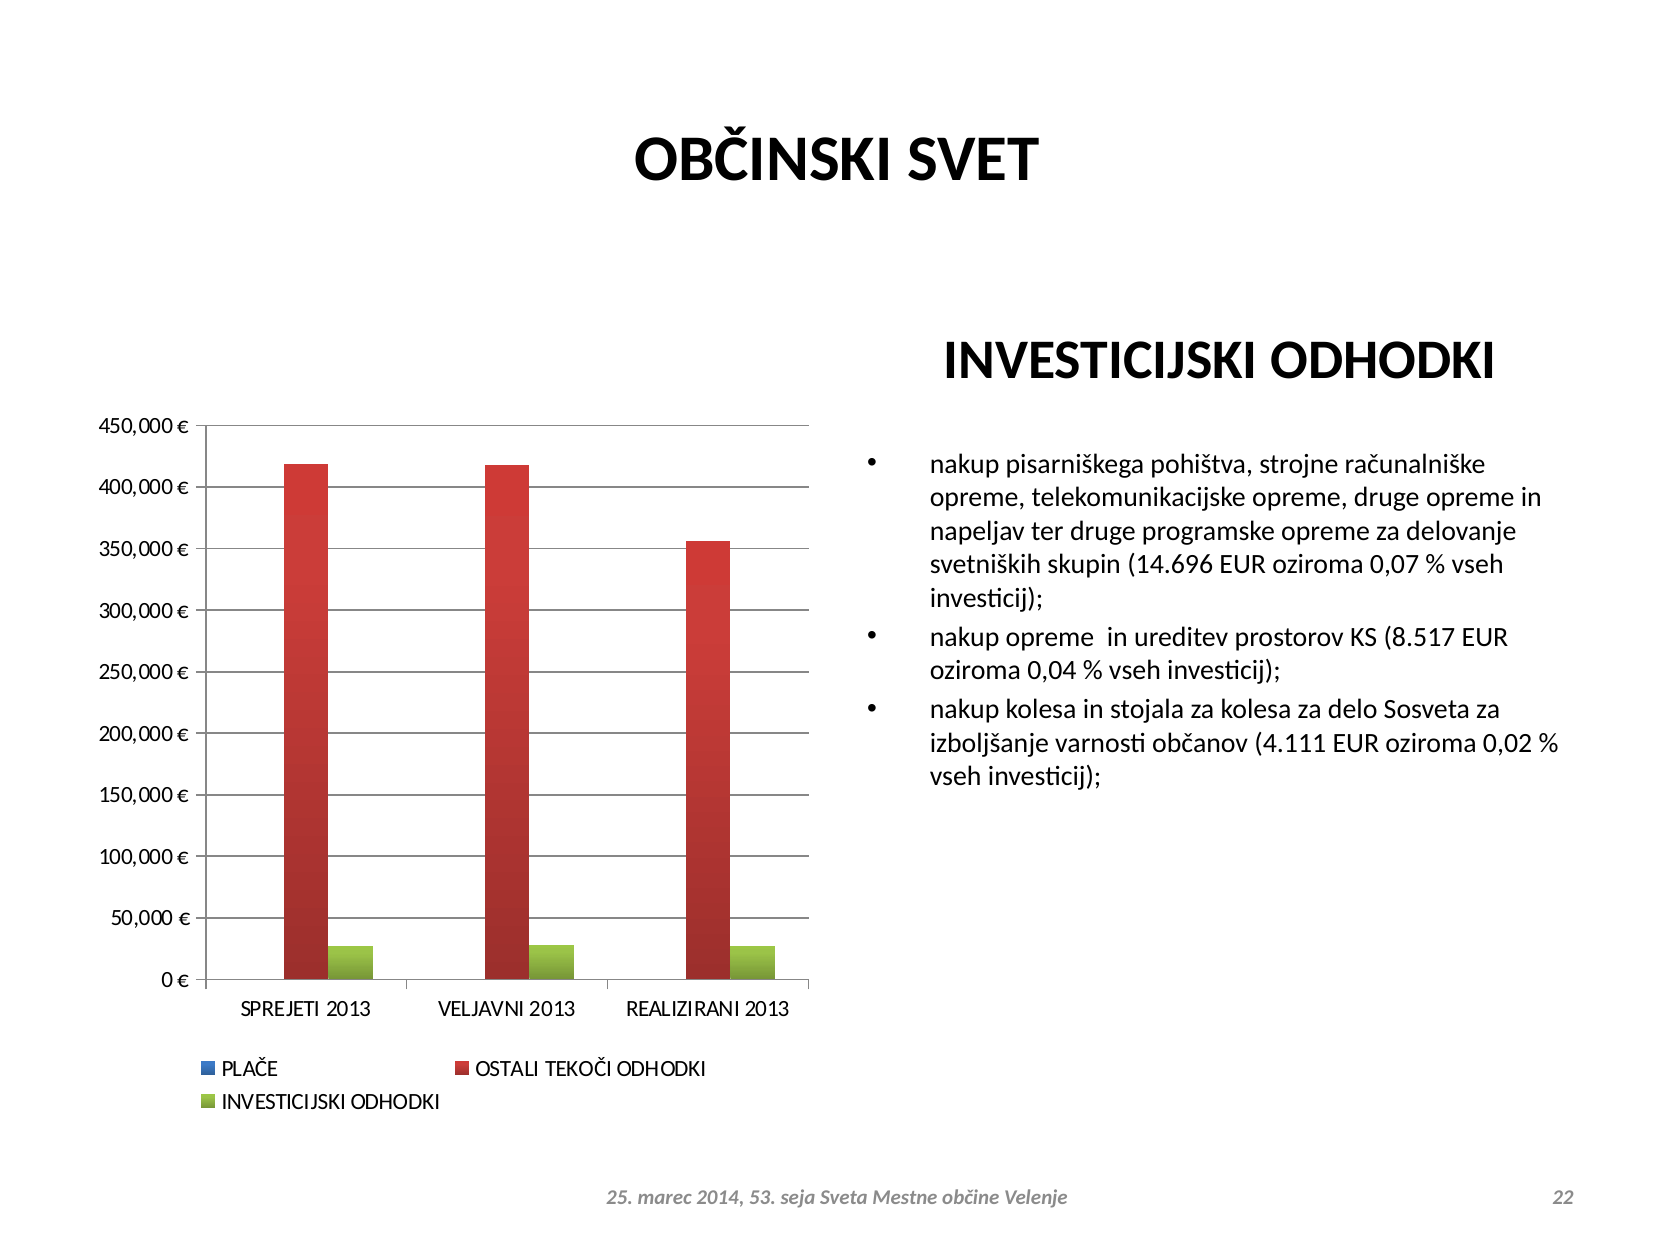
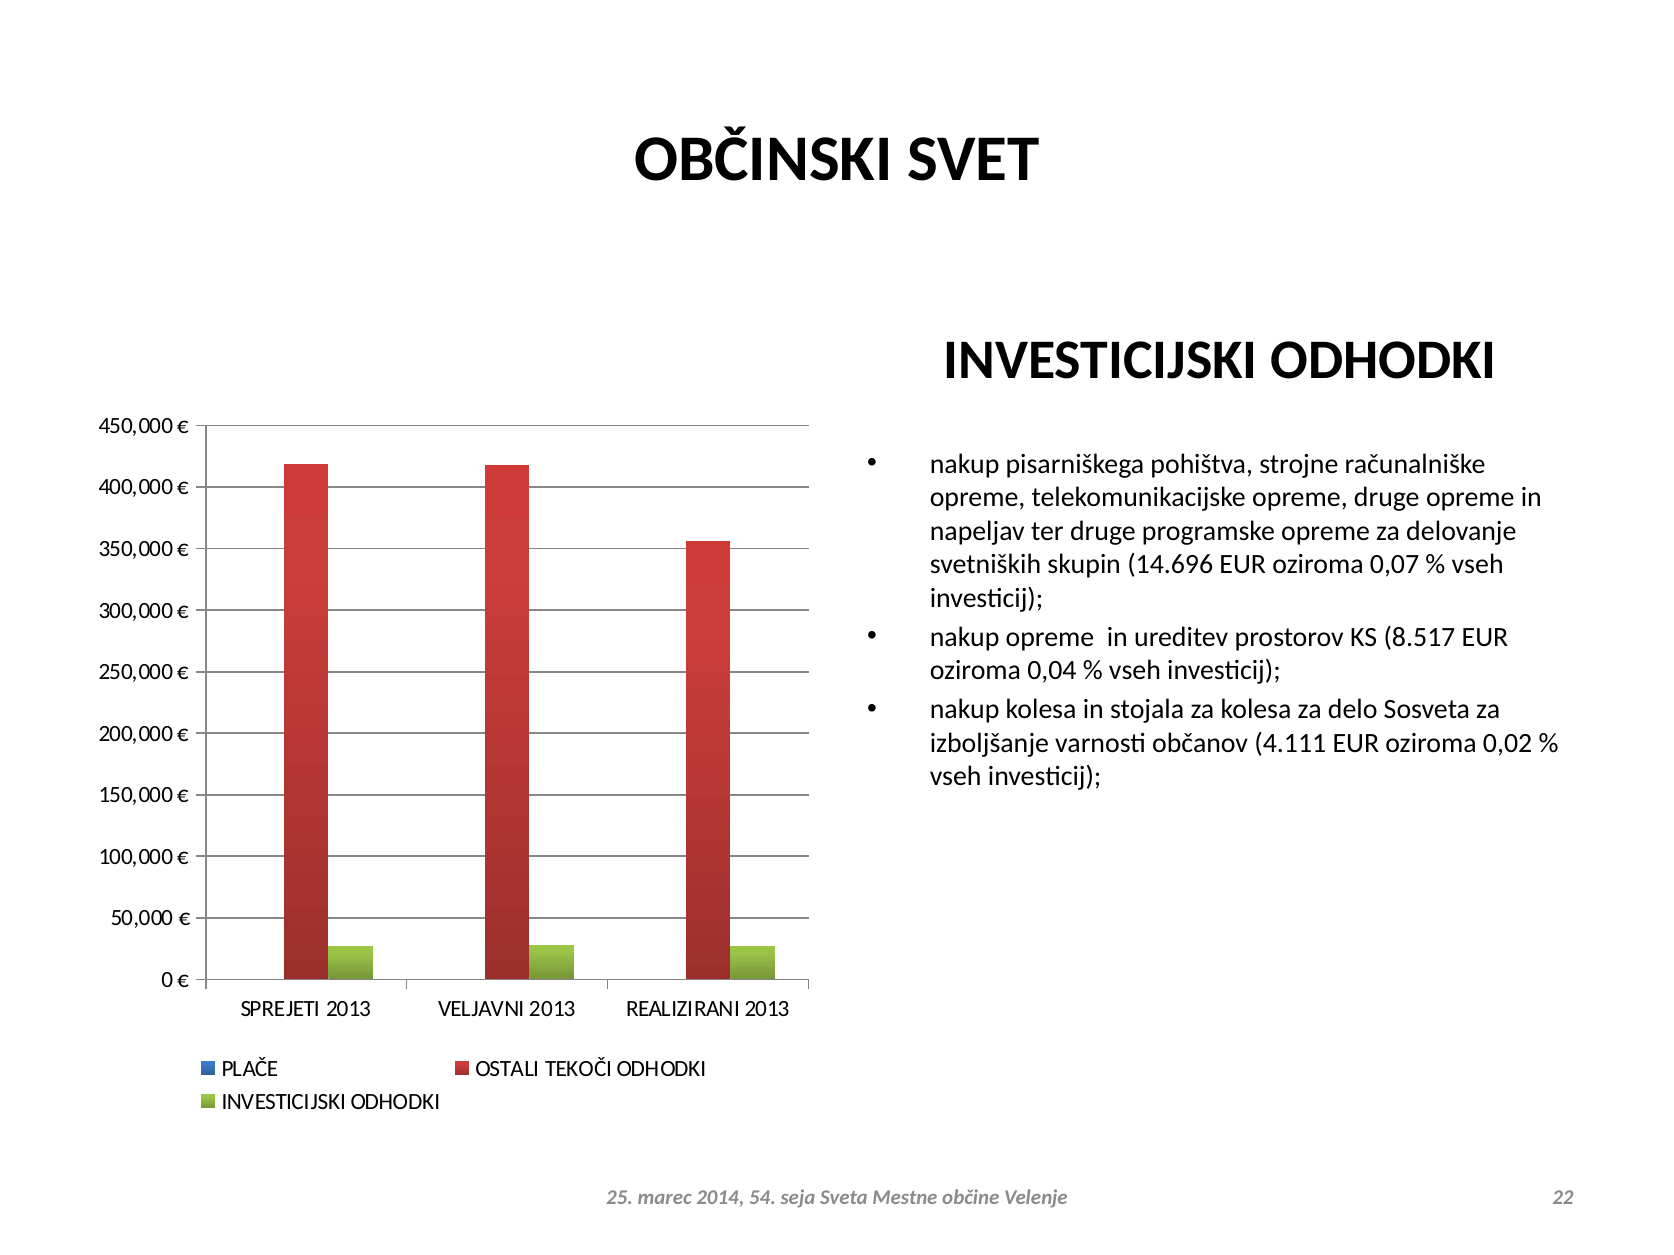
53: 53 -> 54
